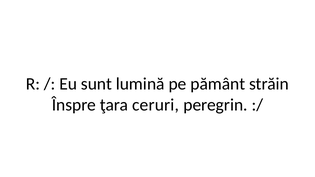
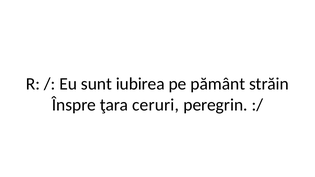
lumină: lumină -> iubirea
